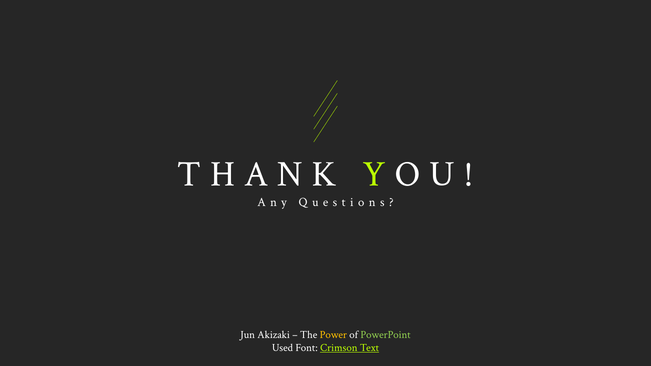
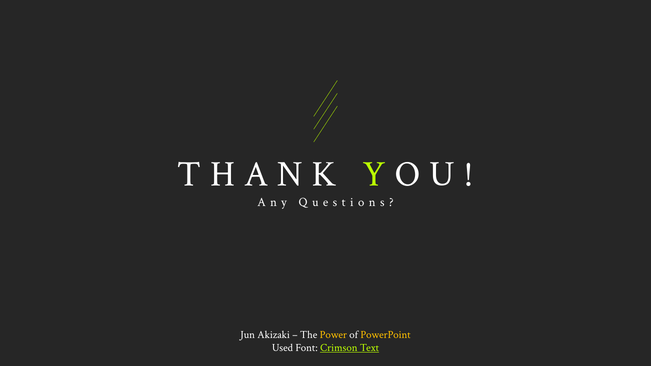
PowerPoint colour: light green -> yellow
